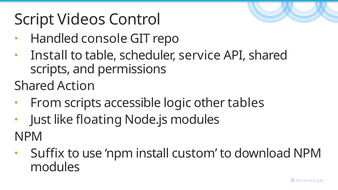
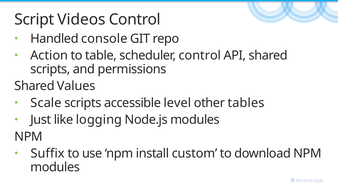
Install at (49, 56): Install -> Action
scheduler service: service -> control
Action: Action -> Values
From: From -> Scale
logic: logic -> level
floating: floating -> logging
